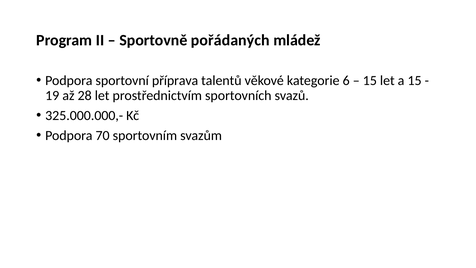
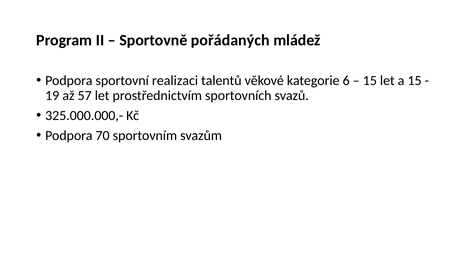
příprava: příprava -> realizaci
28: 28 -> 57
